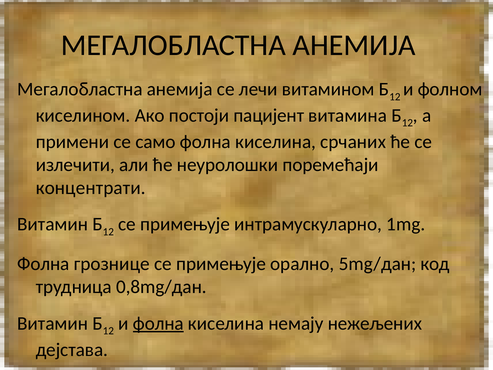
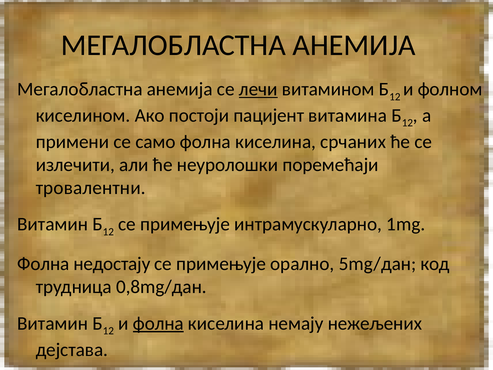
лечи underline: none -> present
концентрати: концентрати -> тровалентни
грознице: грознице -> недостају
